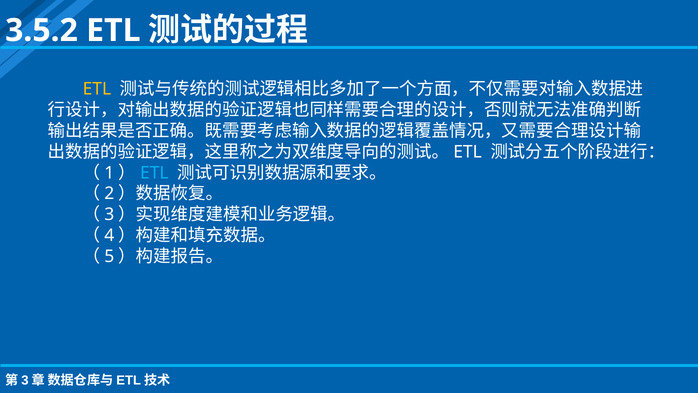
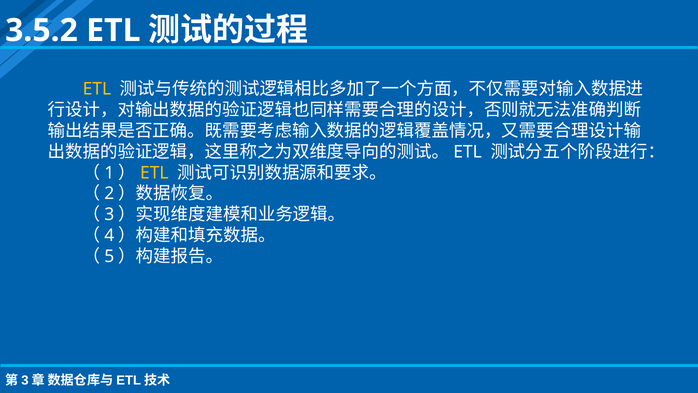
ETL at (154, 173) colour: light blue -> yellow
